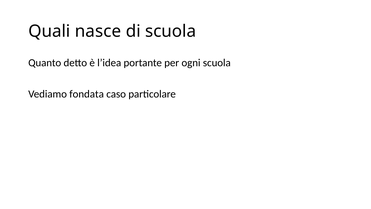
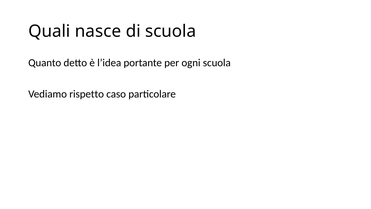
fondata: fondata -> rispetto
